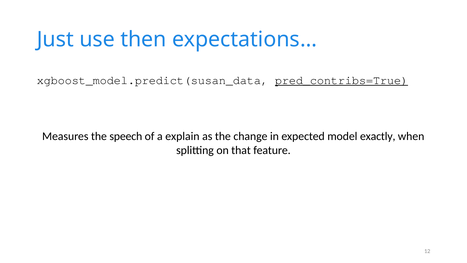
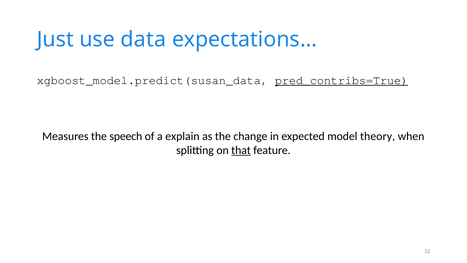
then: then -> data
exactly: exactly -> theory
that underline: none -> present
